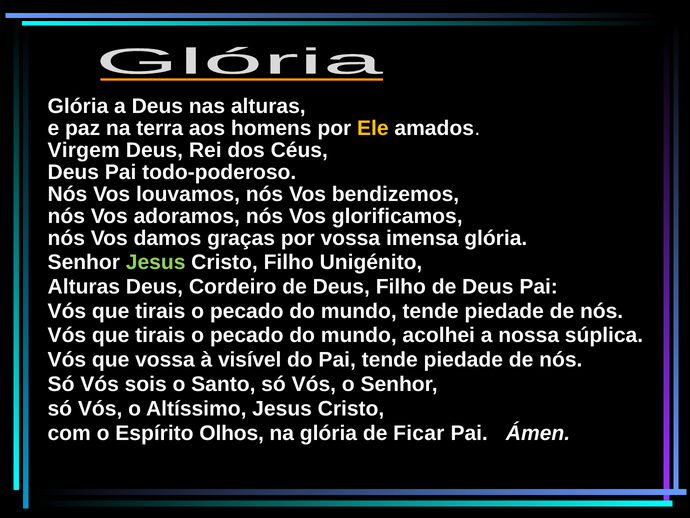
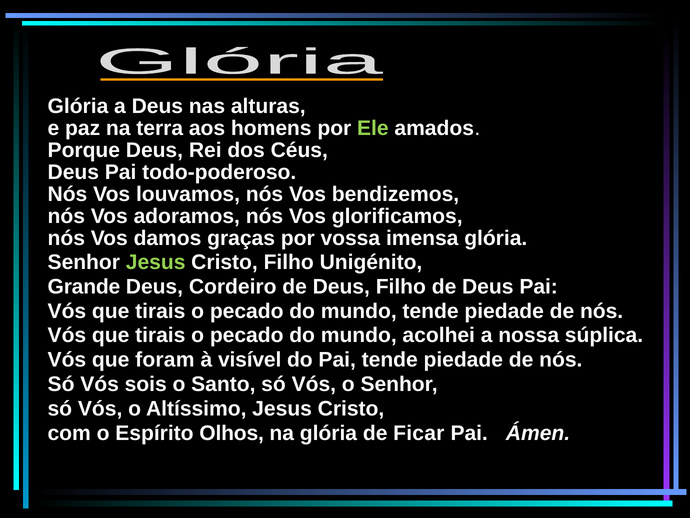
Ele colour: yellow -> light green
Virgem: Virgem -> Porque
Alturas at (84, 286): Alturas -> Grande
que vossa: vossa -> foram
